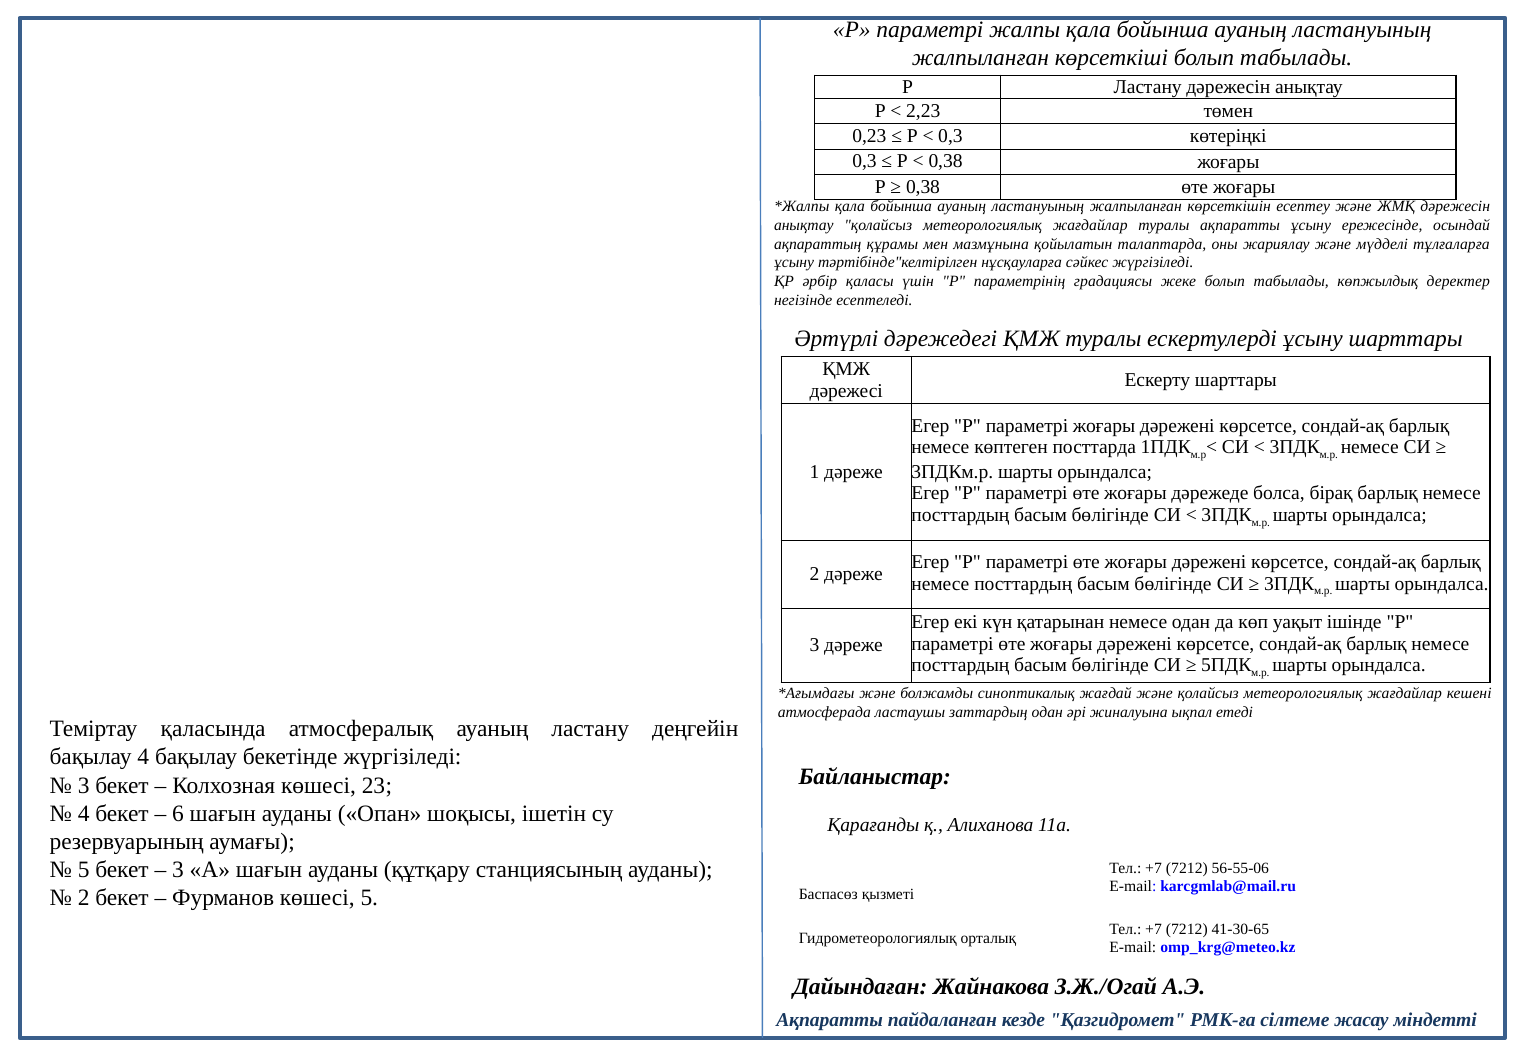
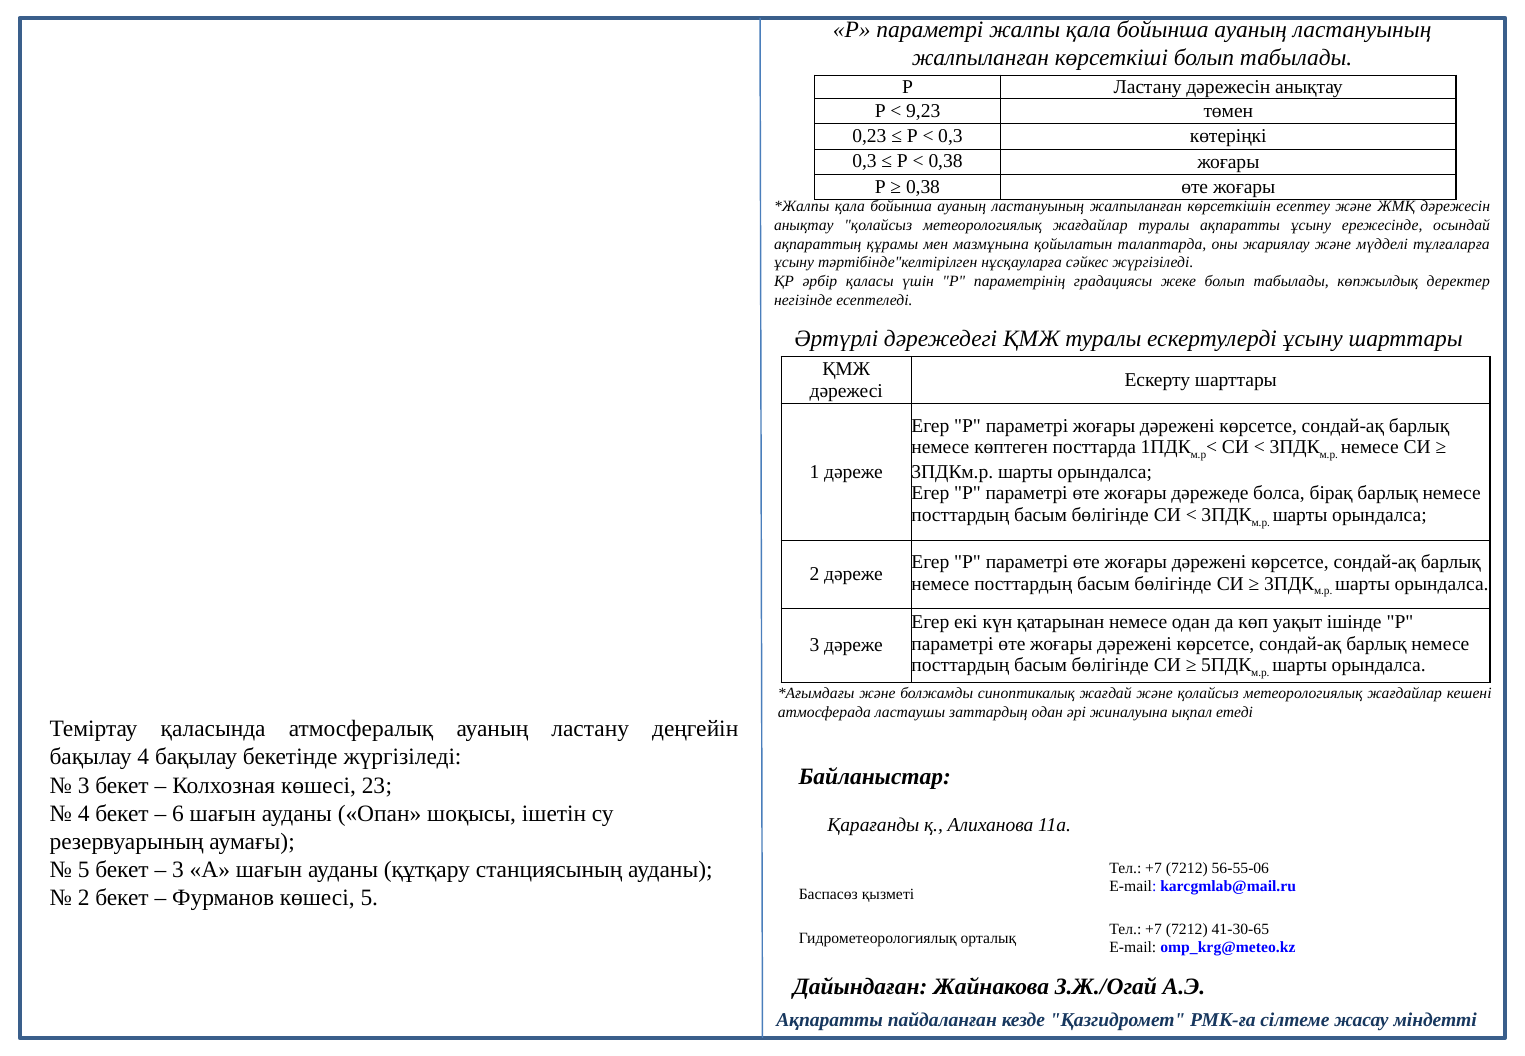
2,23: 2,23 -> 9,23
